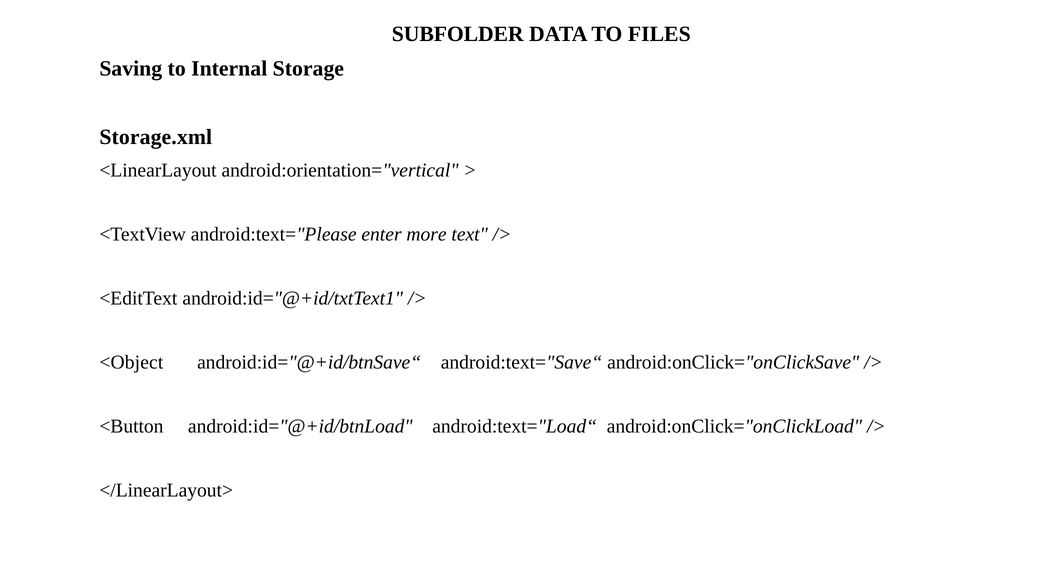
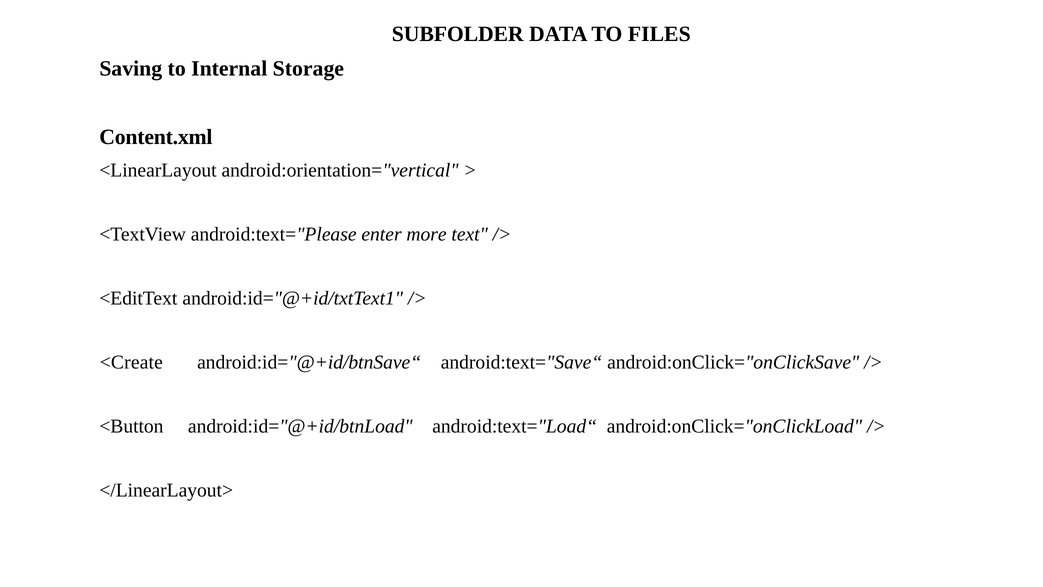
Storage.xml: Storage.xml -> Content.xml
<Object: <Object -> <Create
